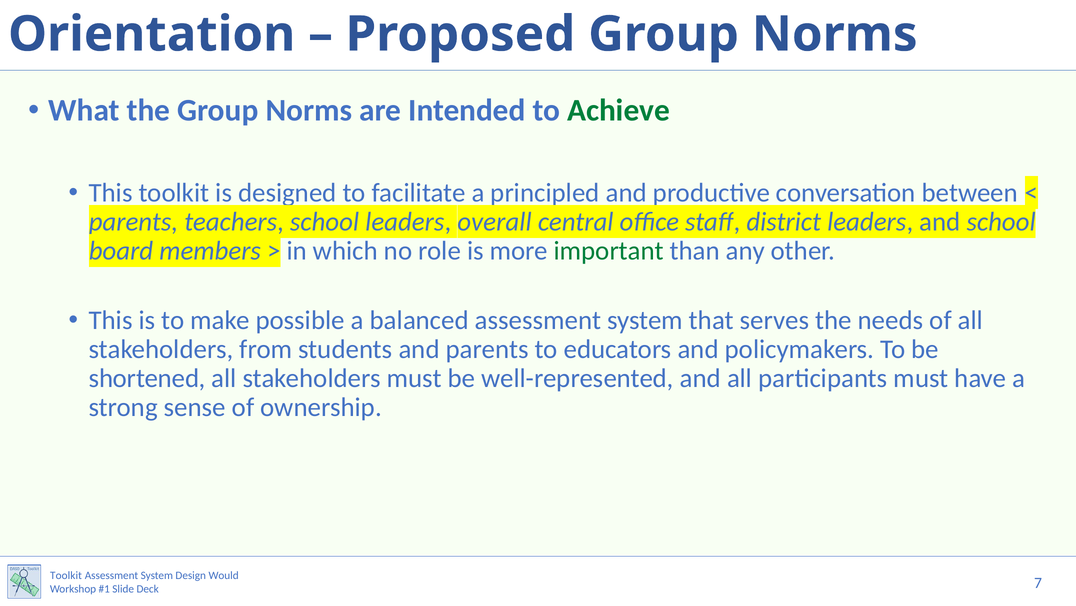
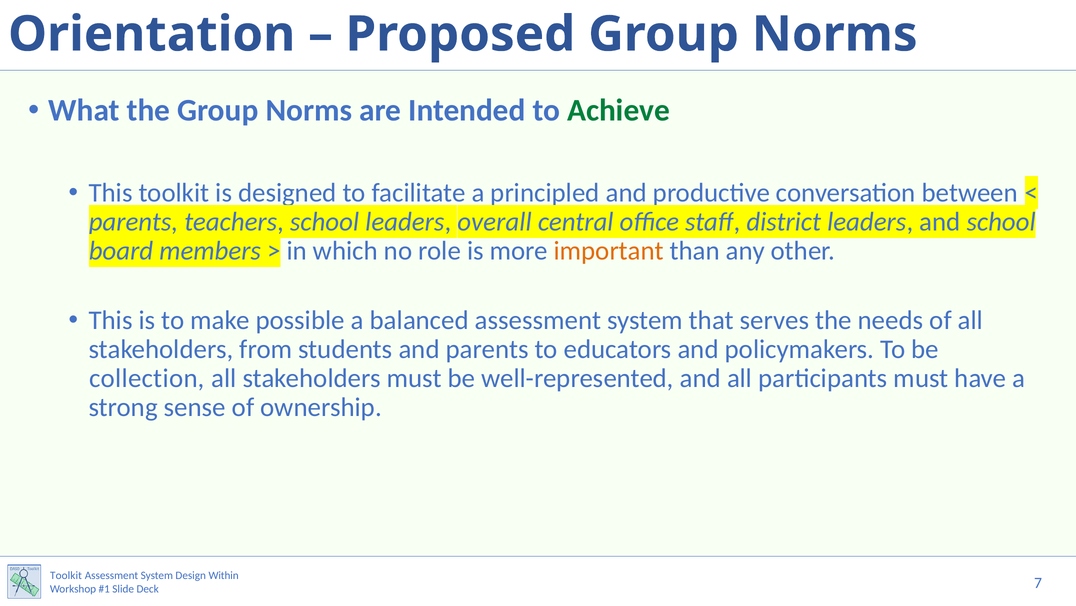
important colour: green -> orange
shortened: shortened -> collection
Would: Would -> Within
